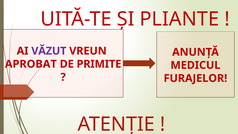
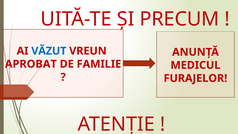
PLIANTE: PLIANTE -> PRECUM
VĂZUT colour: purple -> blue
PRIMITE: PRIMITE -> FAMILIE
